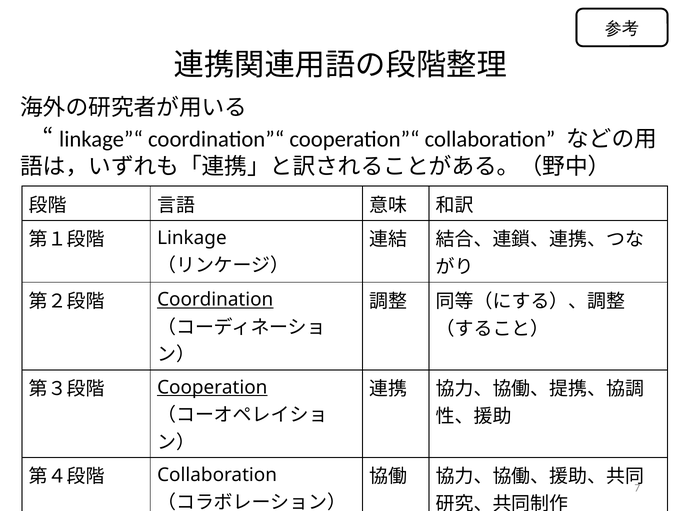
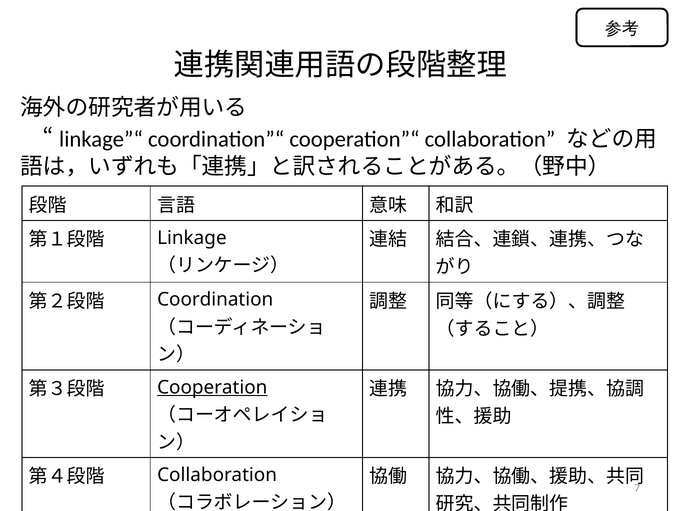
Coordination underline: present -> none
